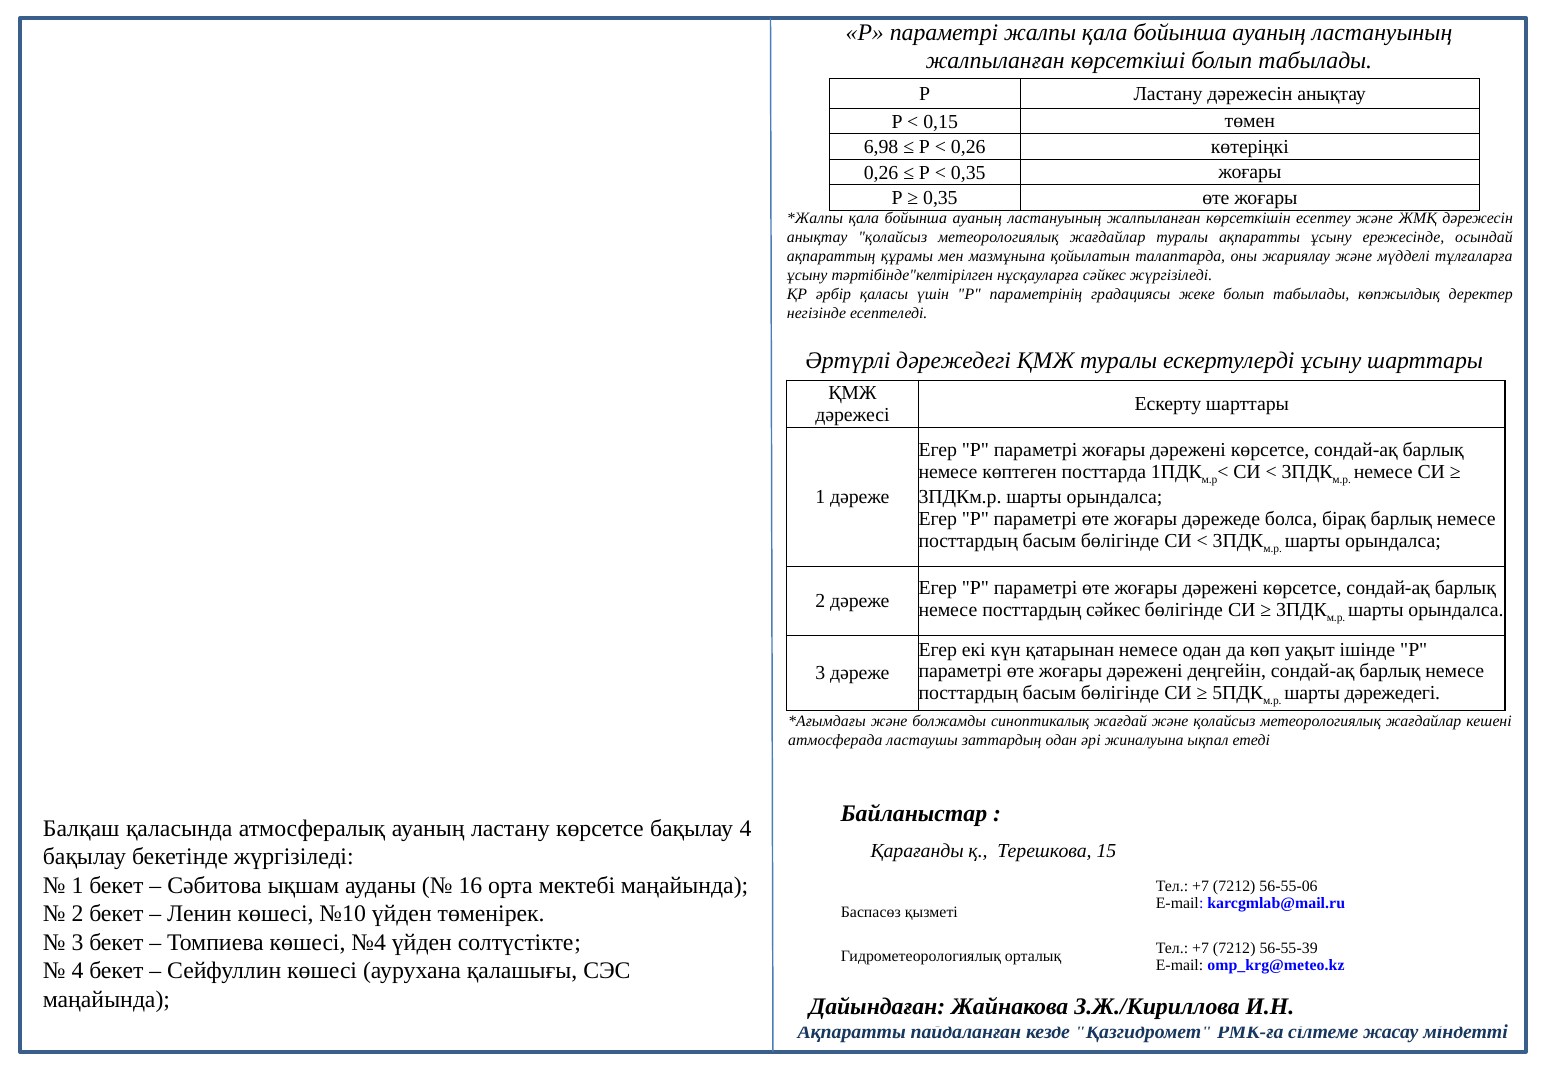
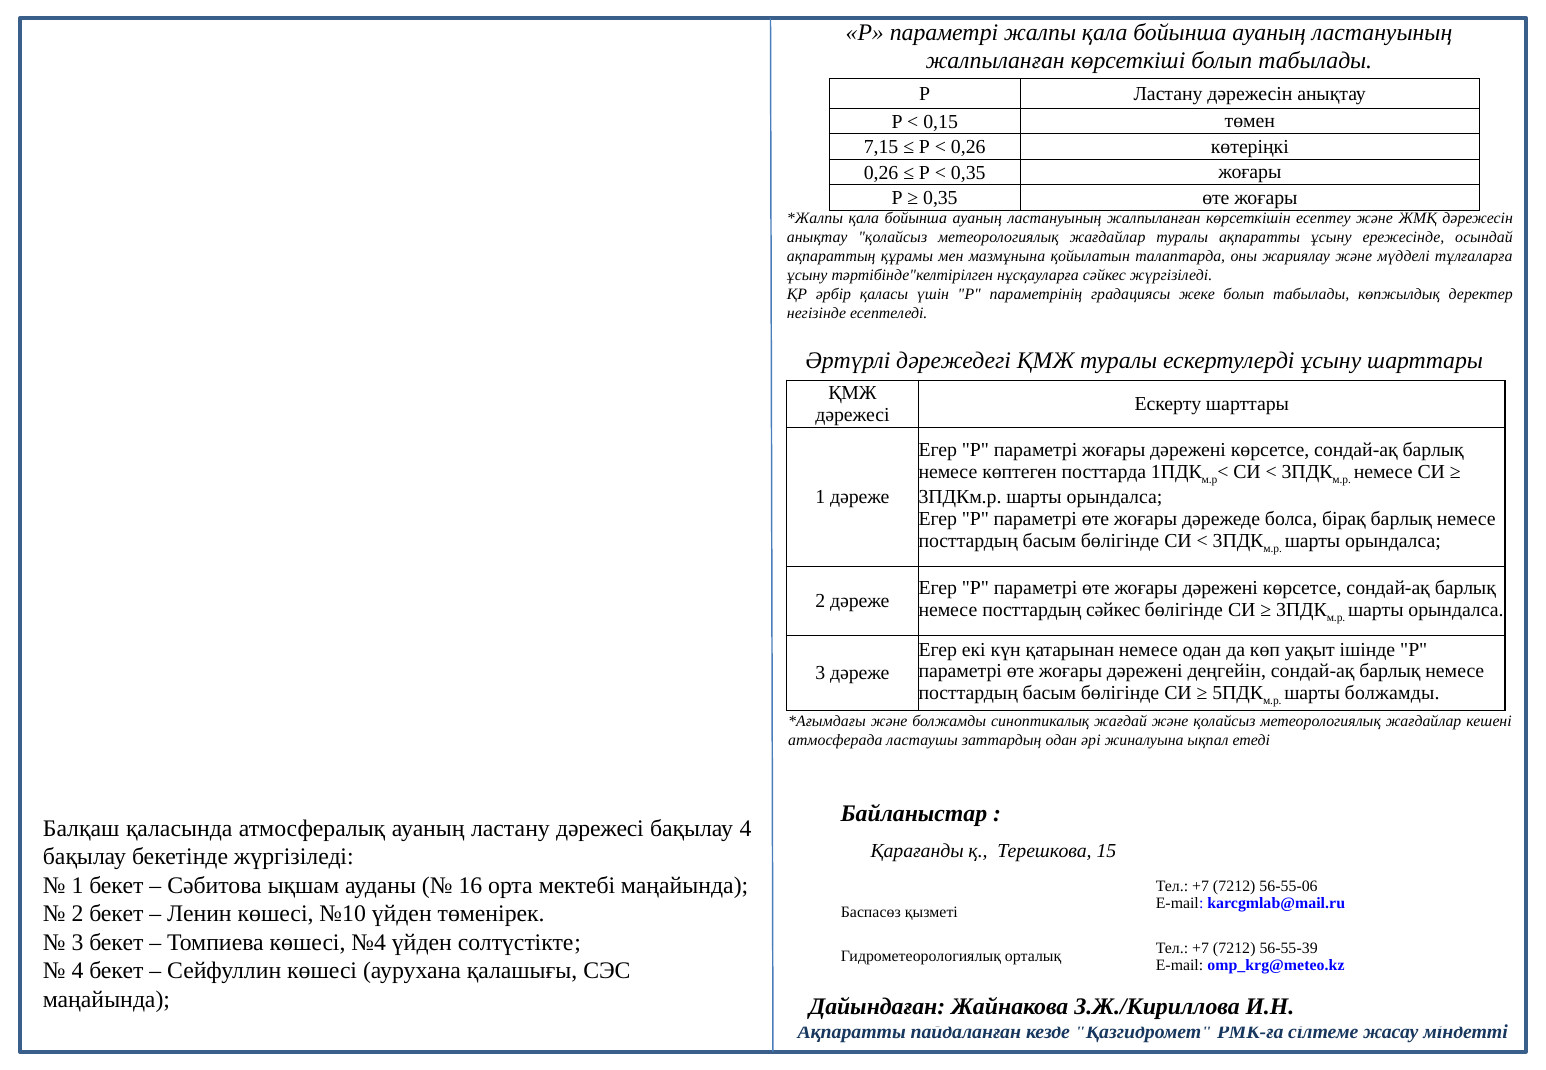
6,98: 6,98 -> 7,15
шарты дәрежедегі: дәрежедегі -> болжамды
ластану көрсетсе: көрсетсе -> дәрежесі
